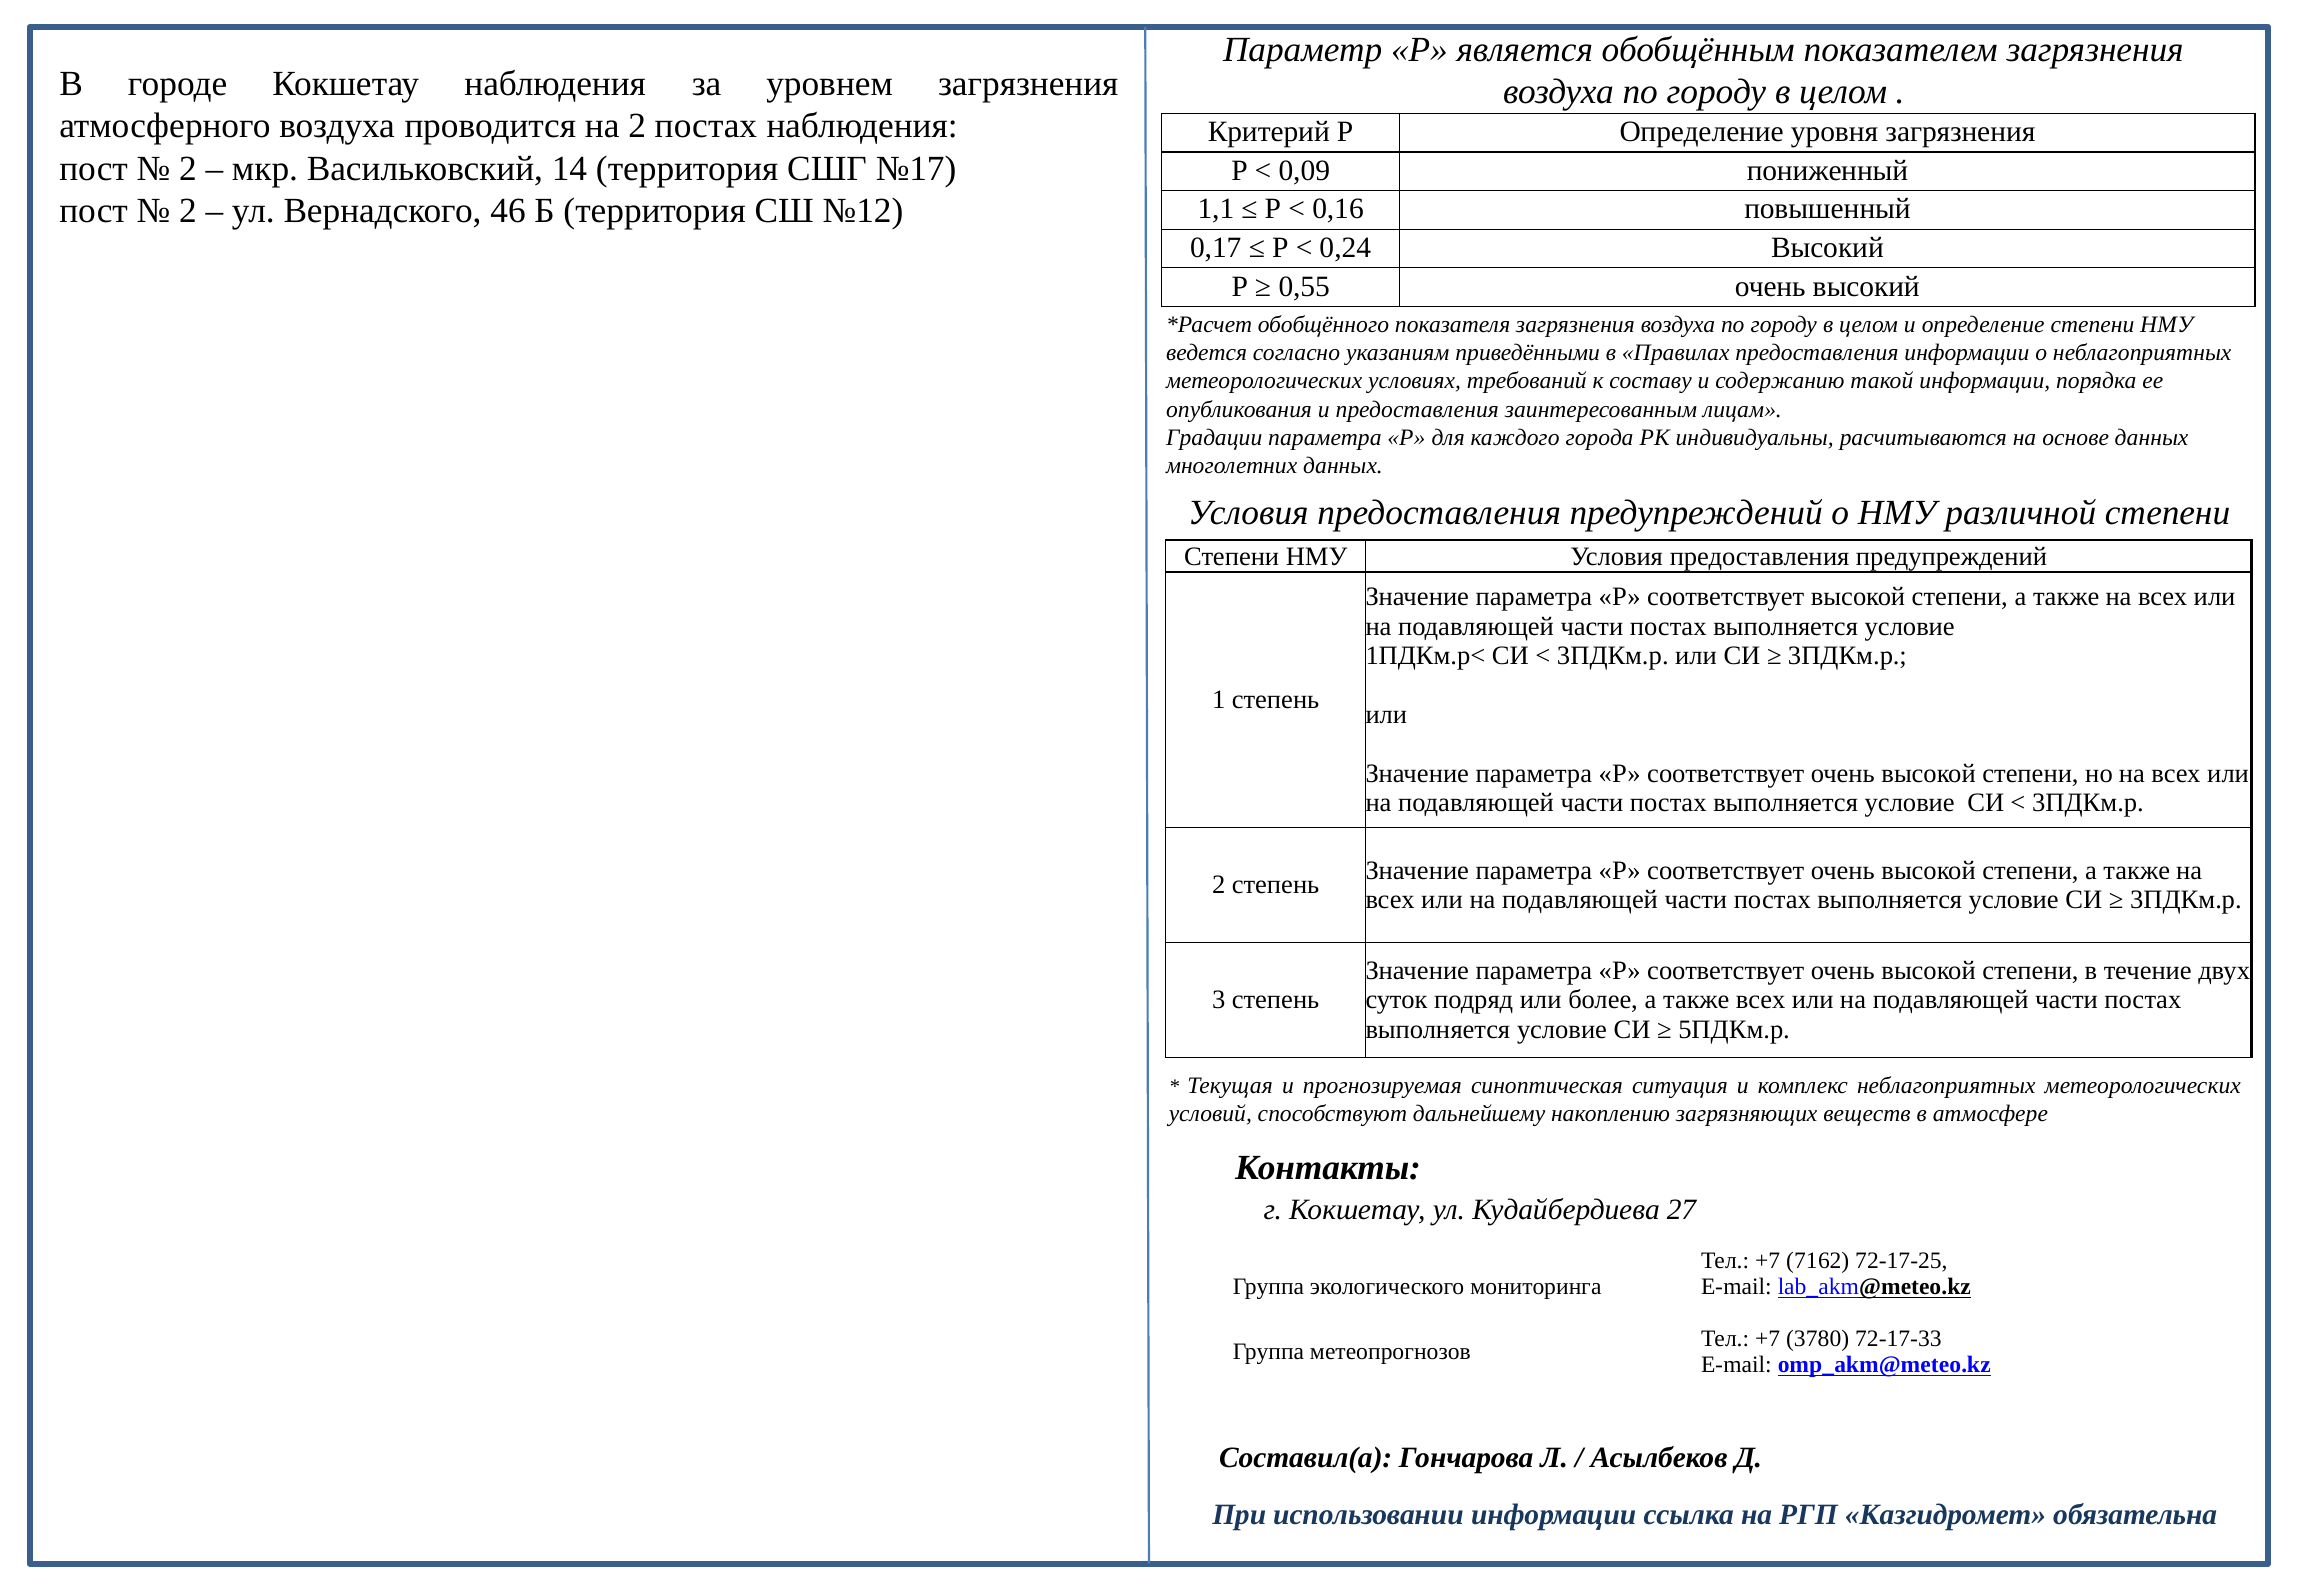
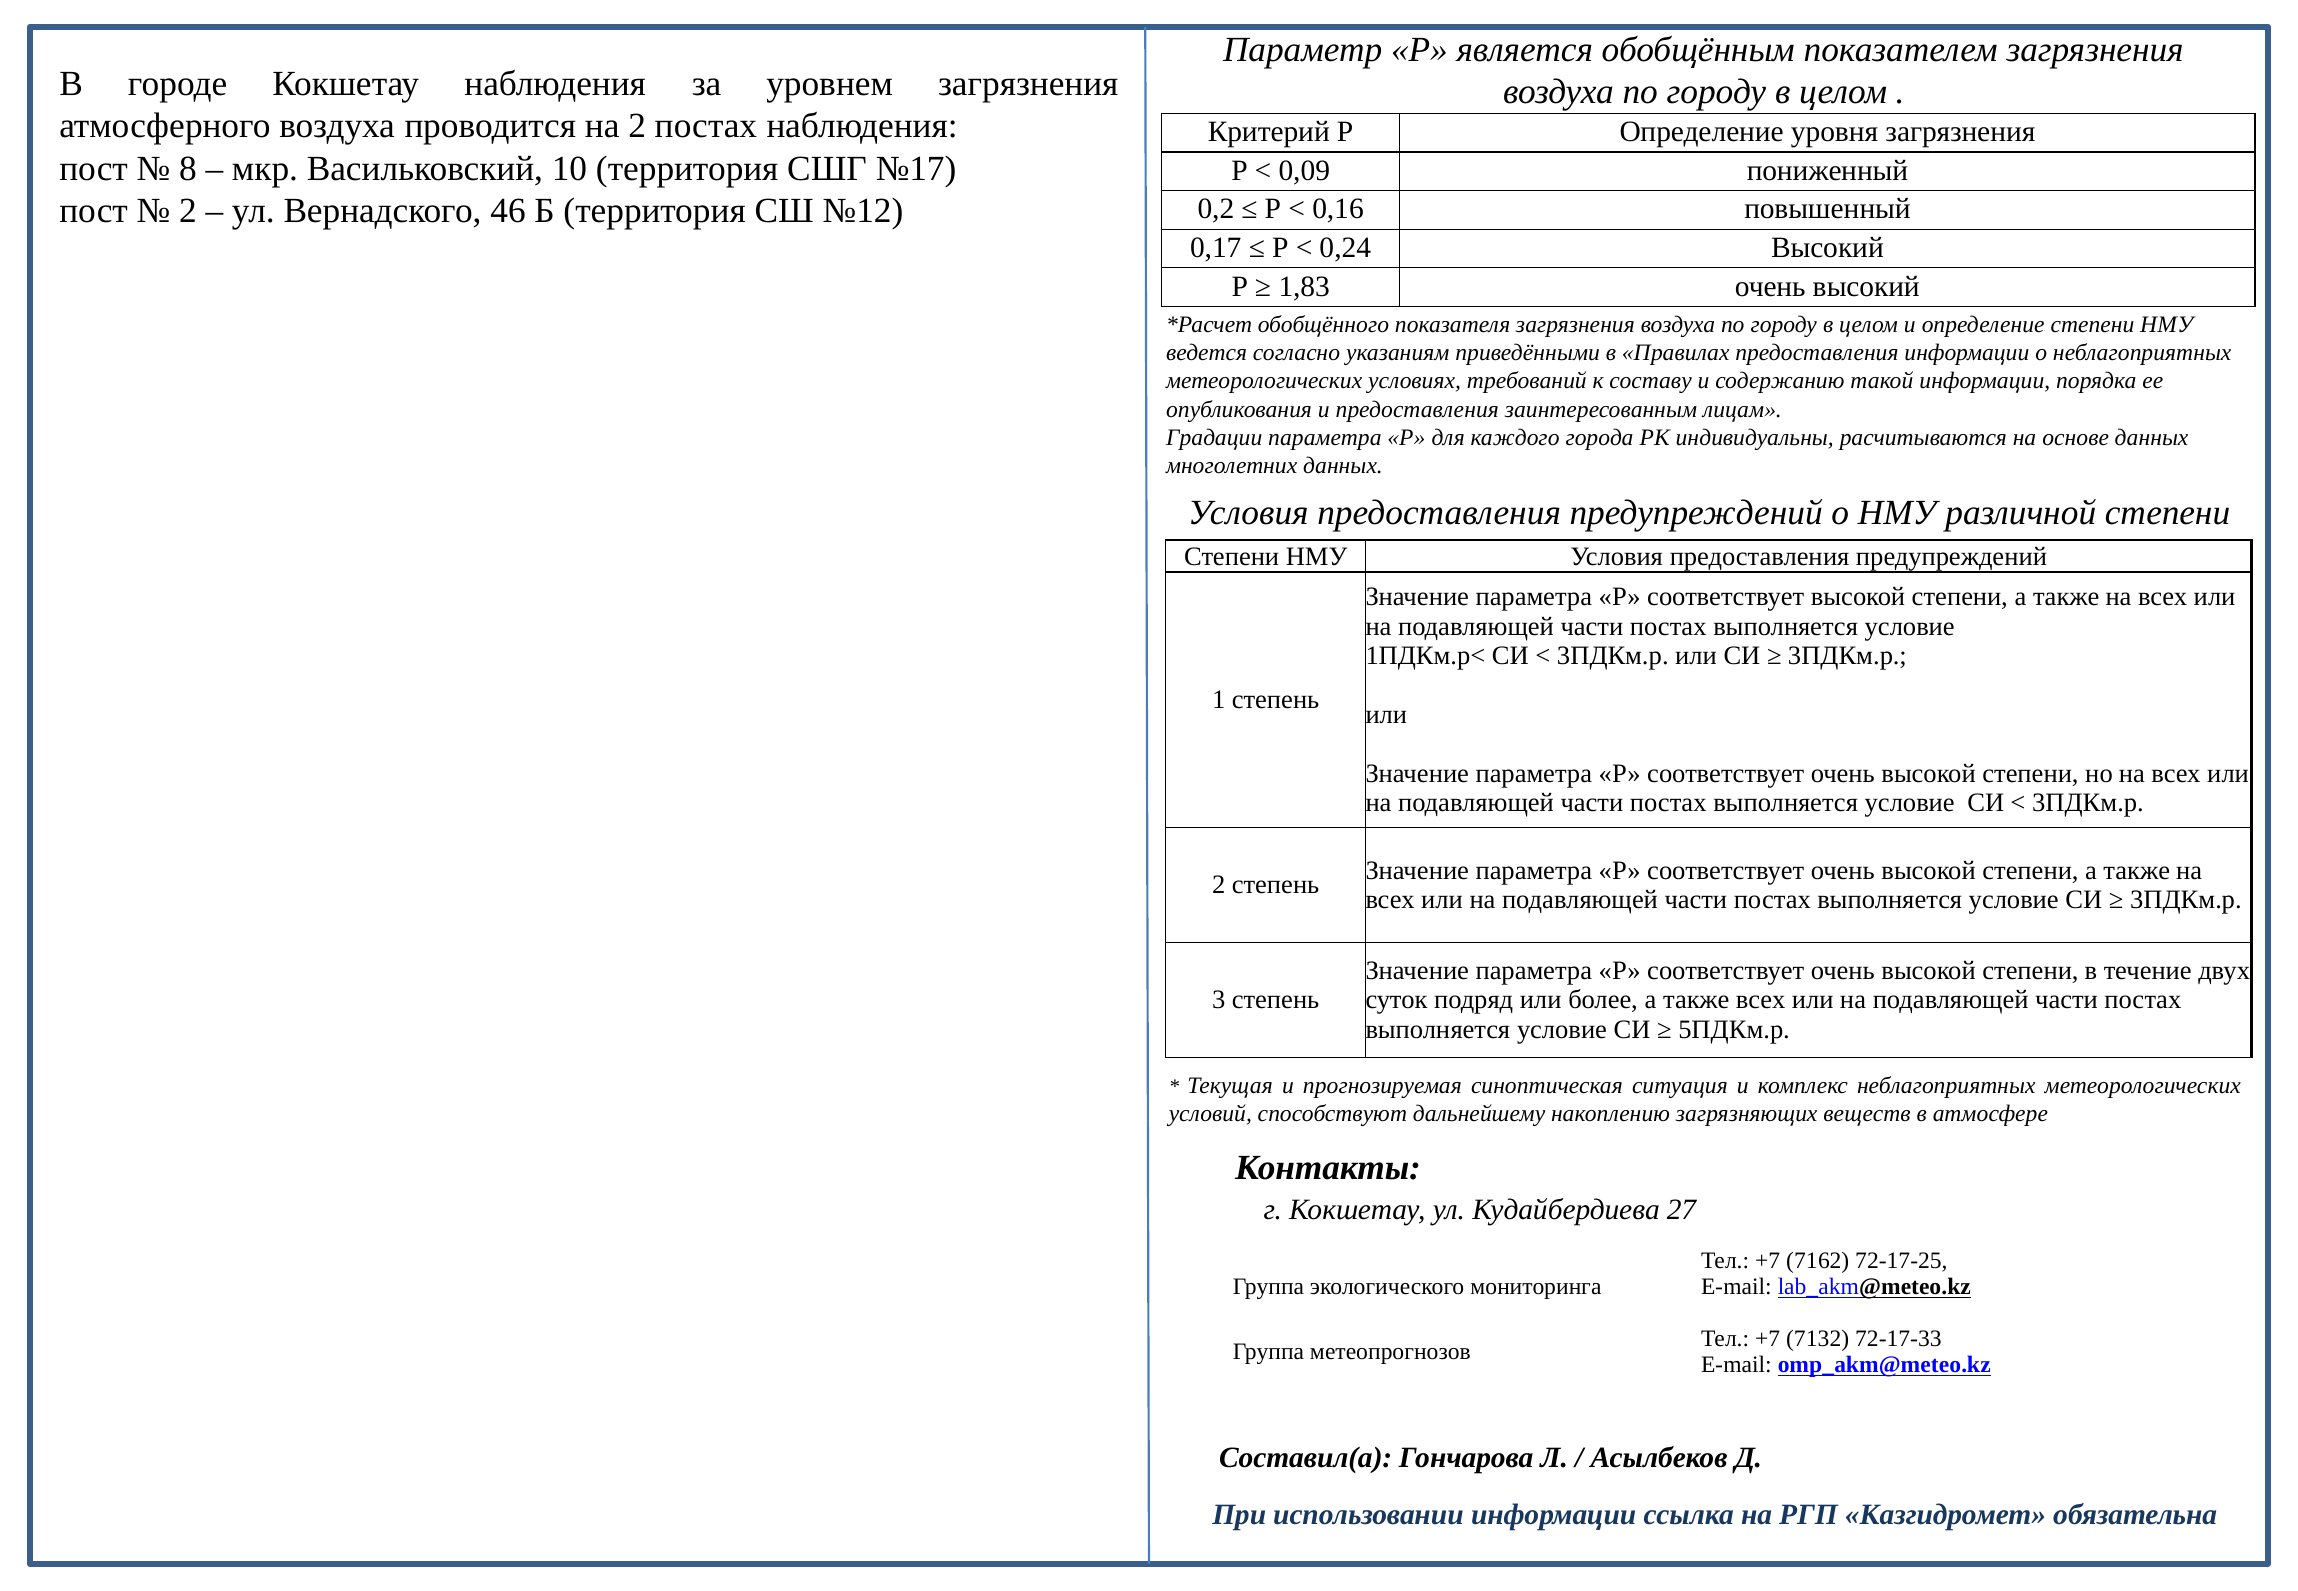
2 at (188, 169): 2 -> 8
14: 14 -> 10
1,1: 1,1 -> 0,2
0,55: 0,55 -> 1,83
3780: 3780 -> 7132
